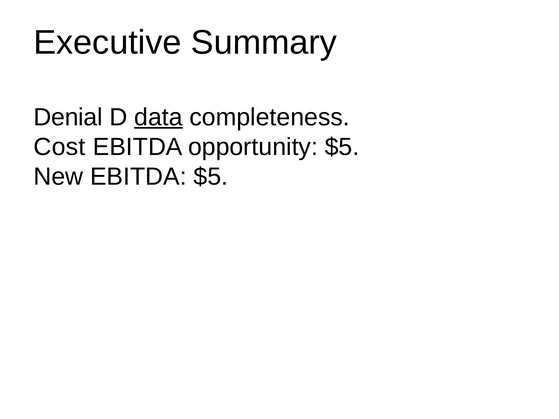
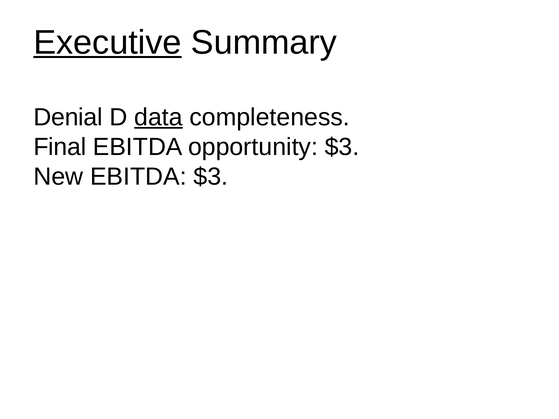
Executive underline: none -> present
Cost: Cost -> Final
opportunity $5: $5 -> $3
EBITDA $5: $5 -> $3
